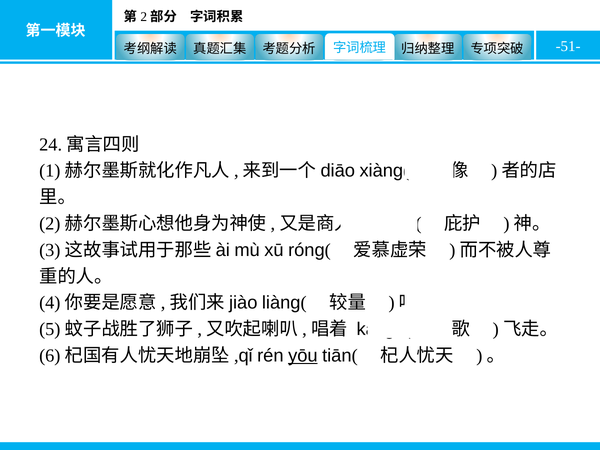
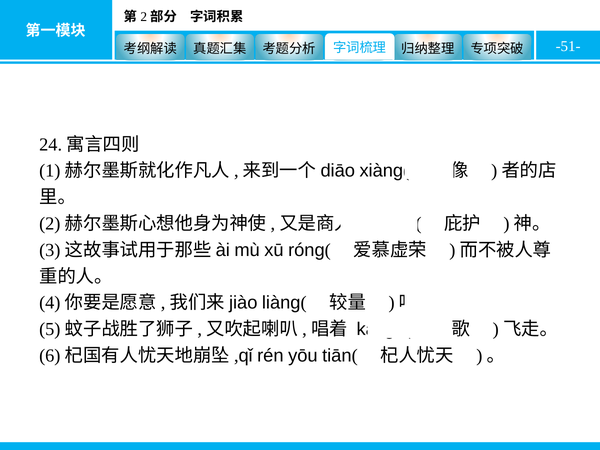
yōu underline: present -> none
